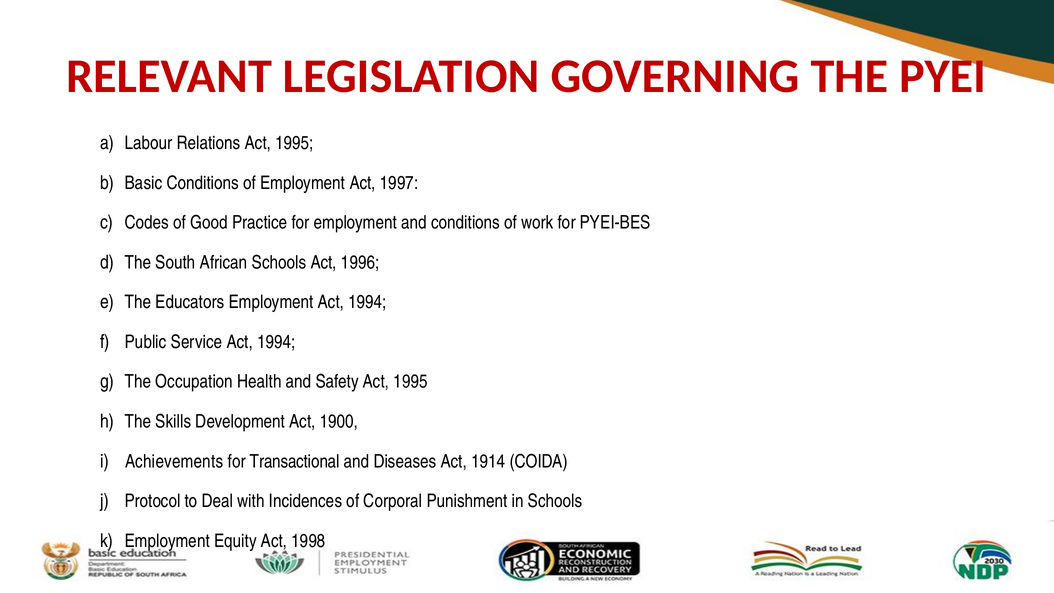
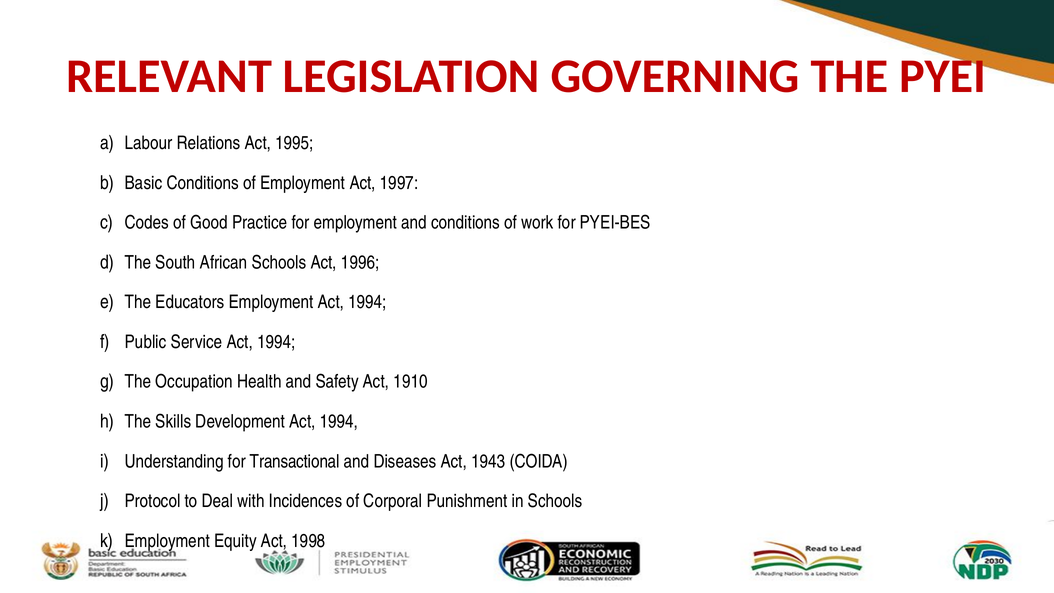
Safety Act 1995: 1995 -> 1910
Development Act 1900: 1900 -> 1994
Achievements: Achievements -> Understanding
1914: 1914 -> 1943
